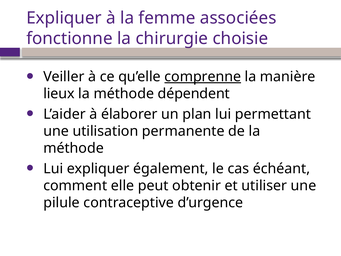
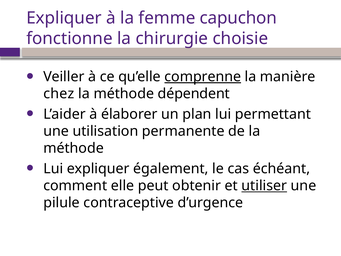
associées: associées -> capuchon
lieux: lieux -> chez
utiliser underline: none -> present
